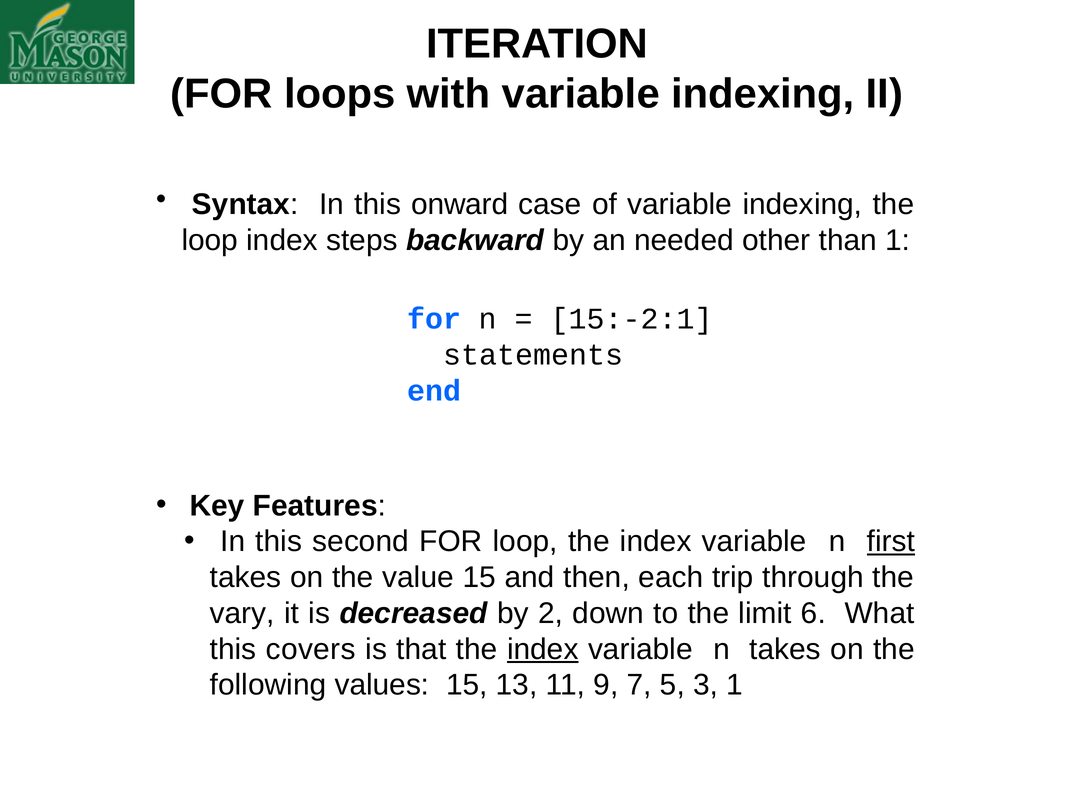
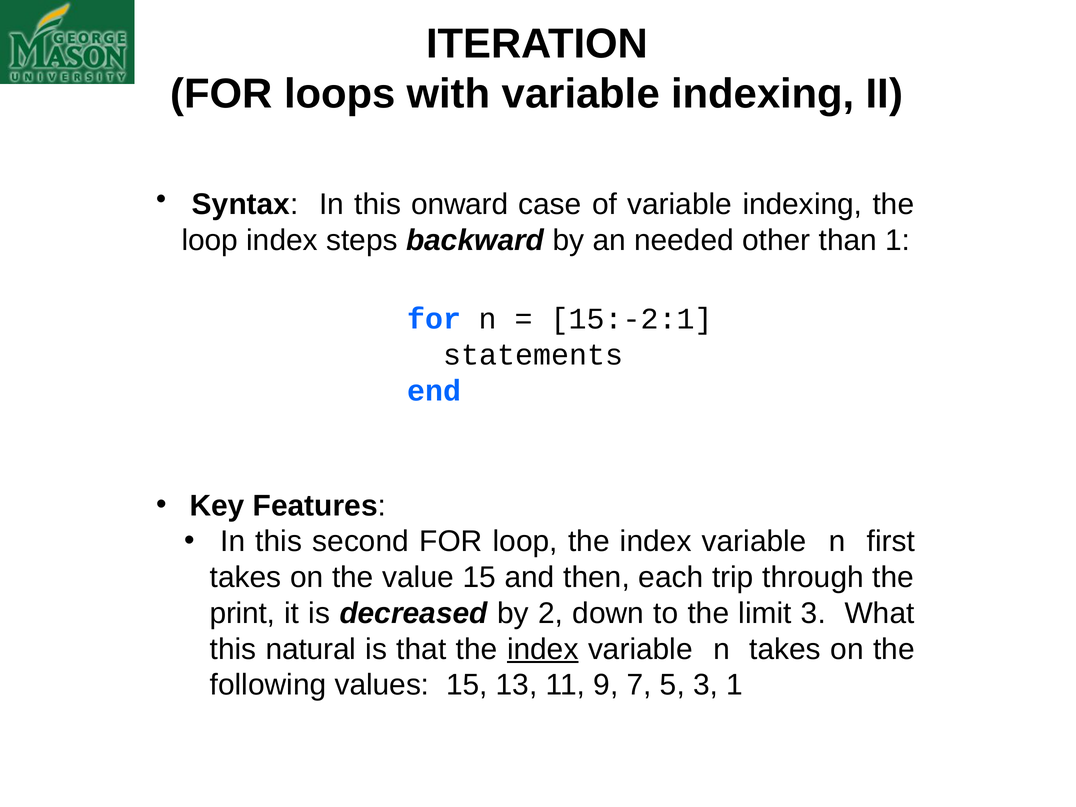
first underline: present -> none
vary: vary -> print
limit 6: 6 -> 3
covers: covers -> natural
